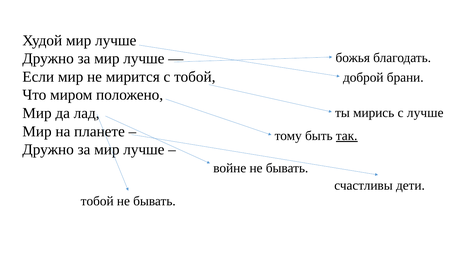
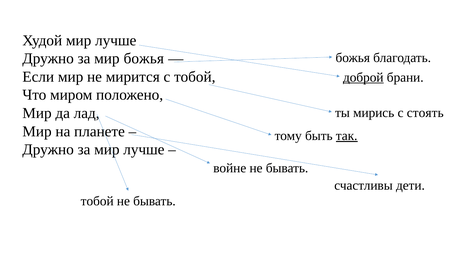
лучше at (144, 59): лучше -> божья
доброй underline: none -> present
с лучше: лучше -> стоять
